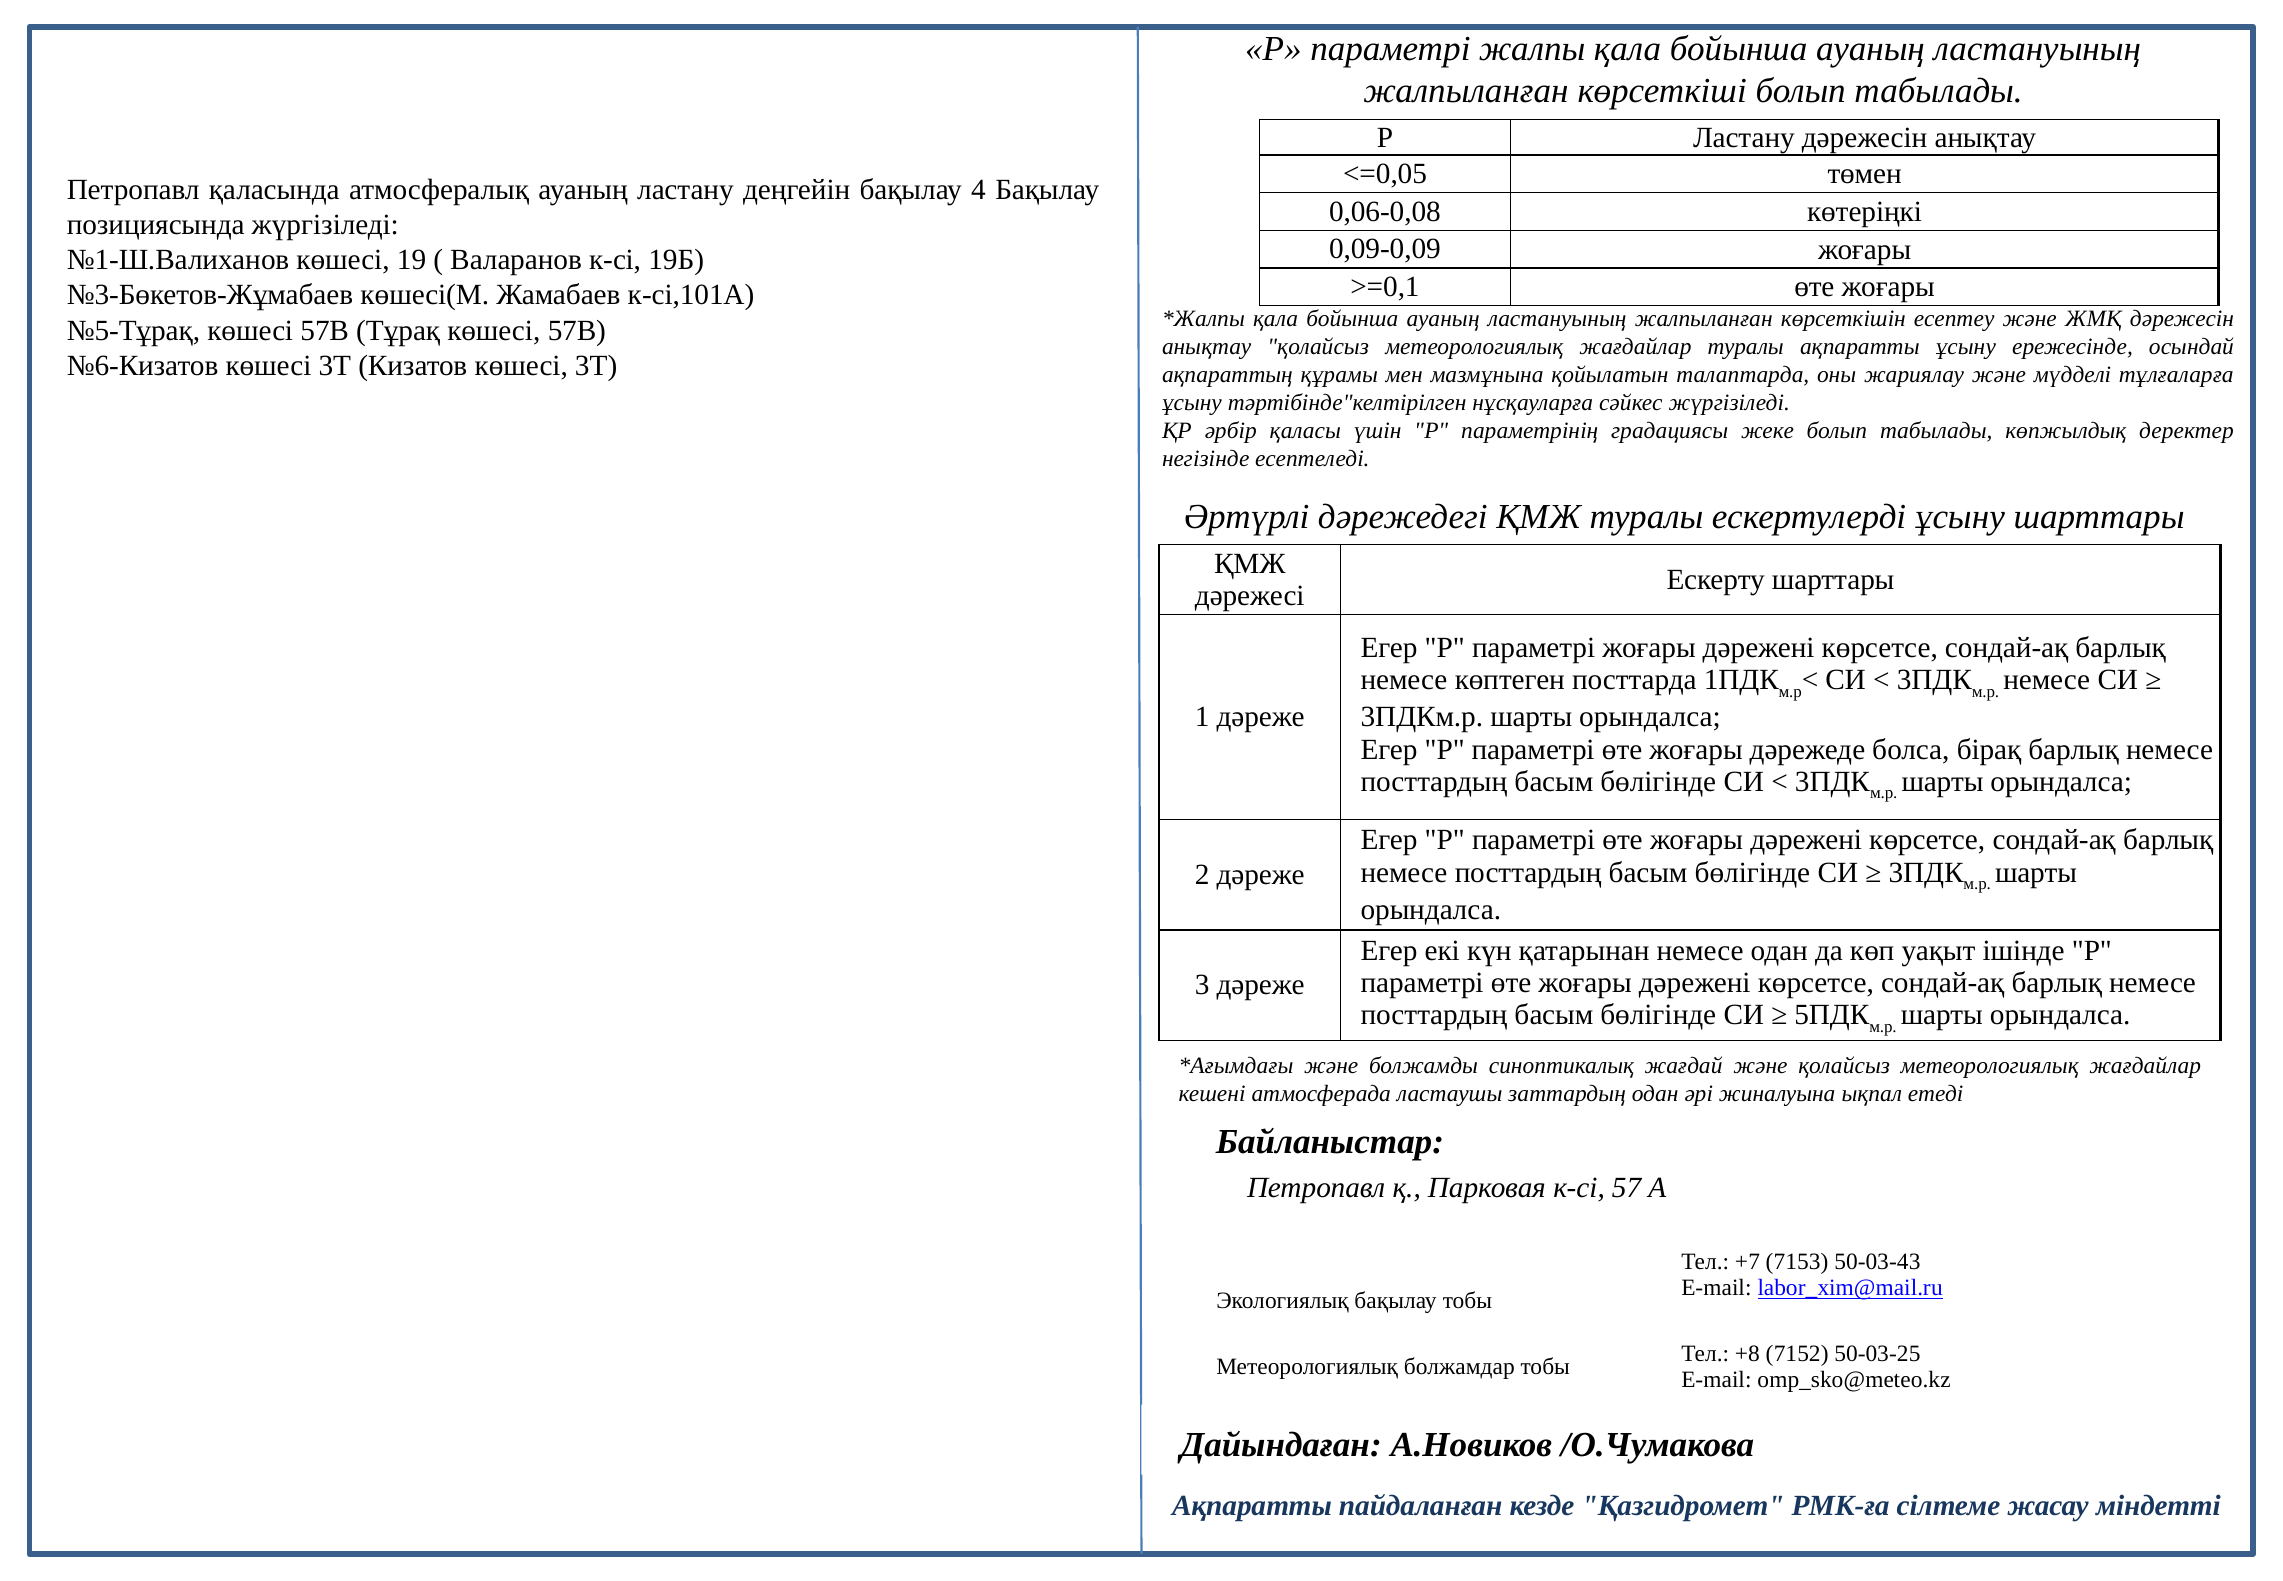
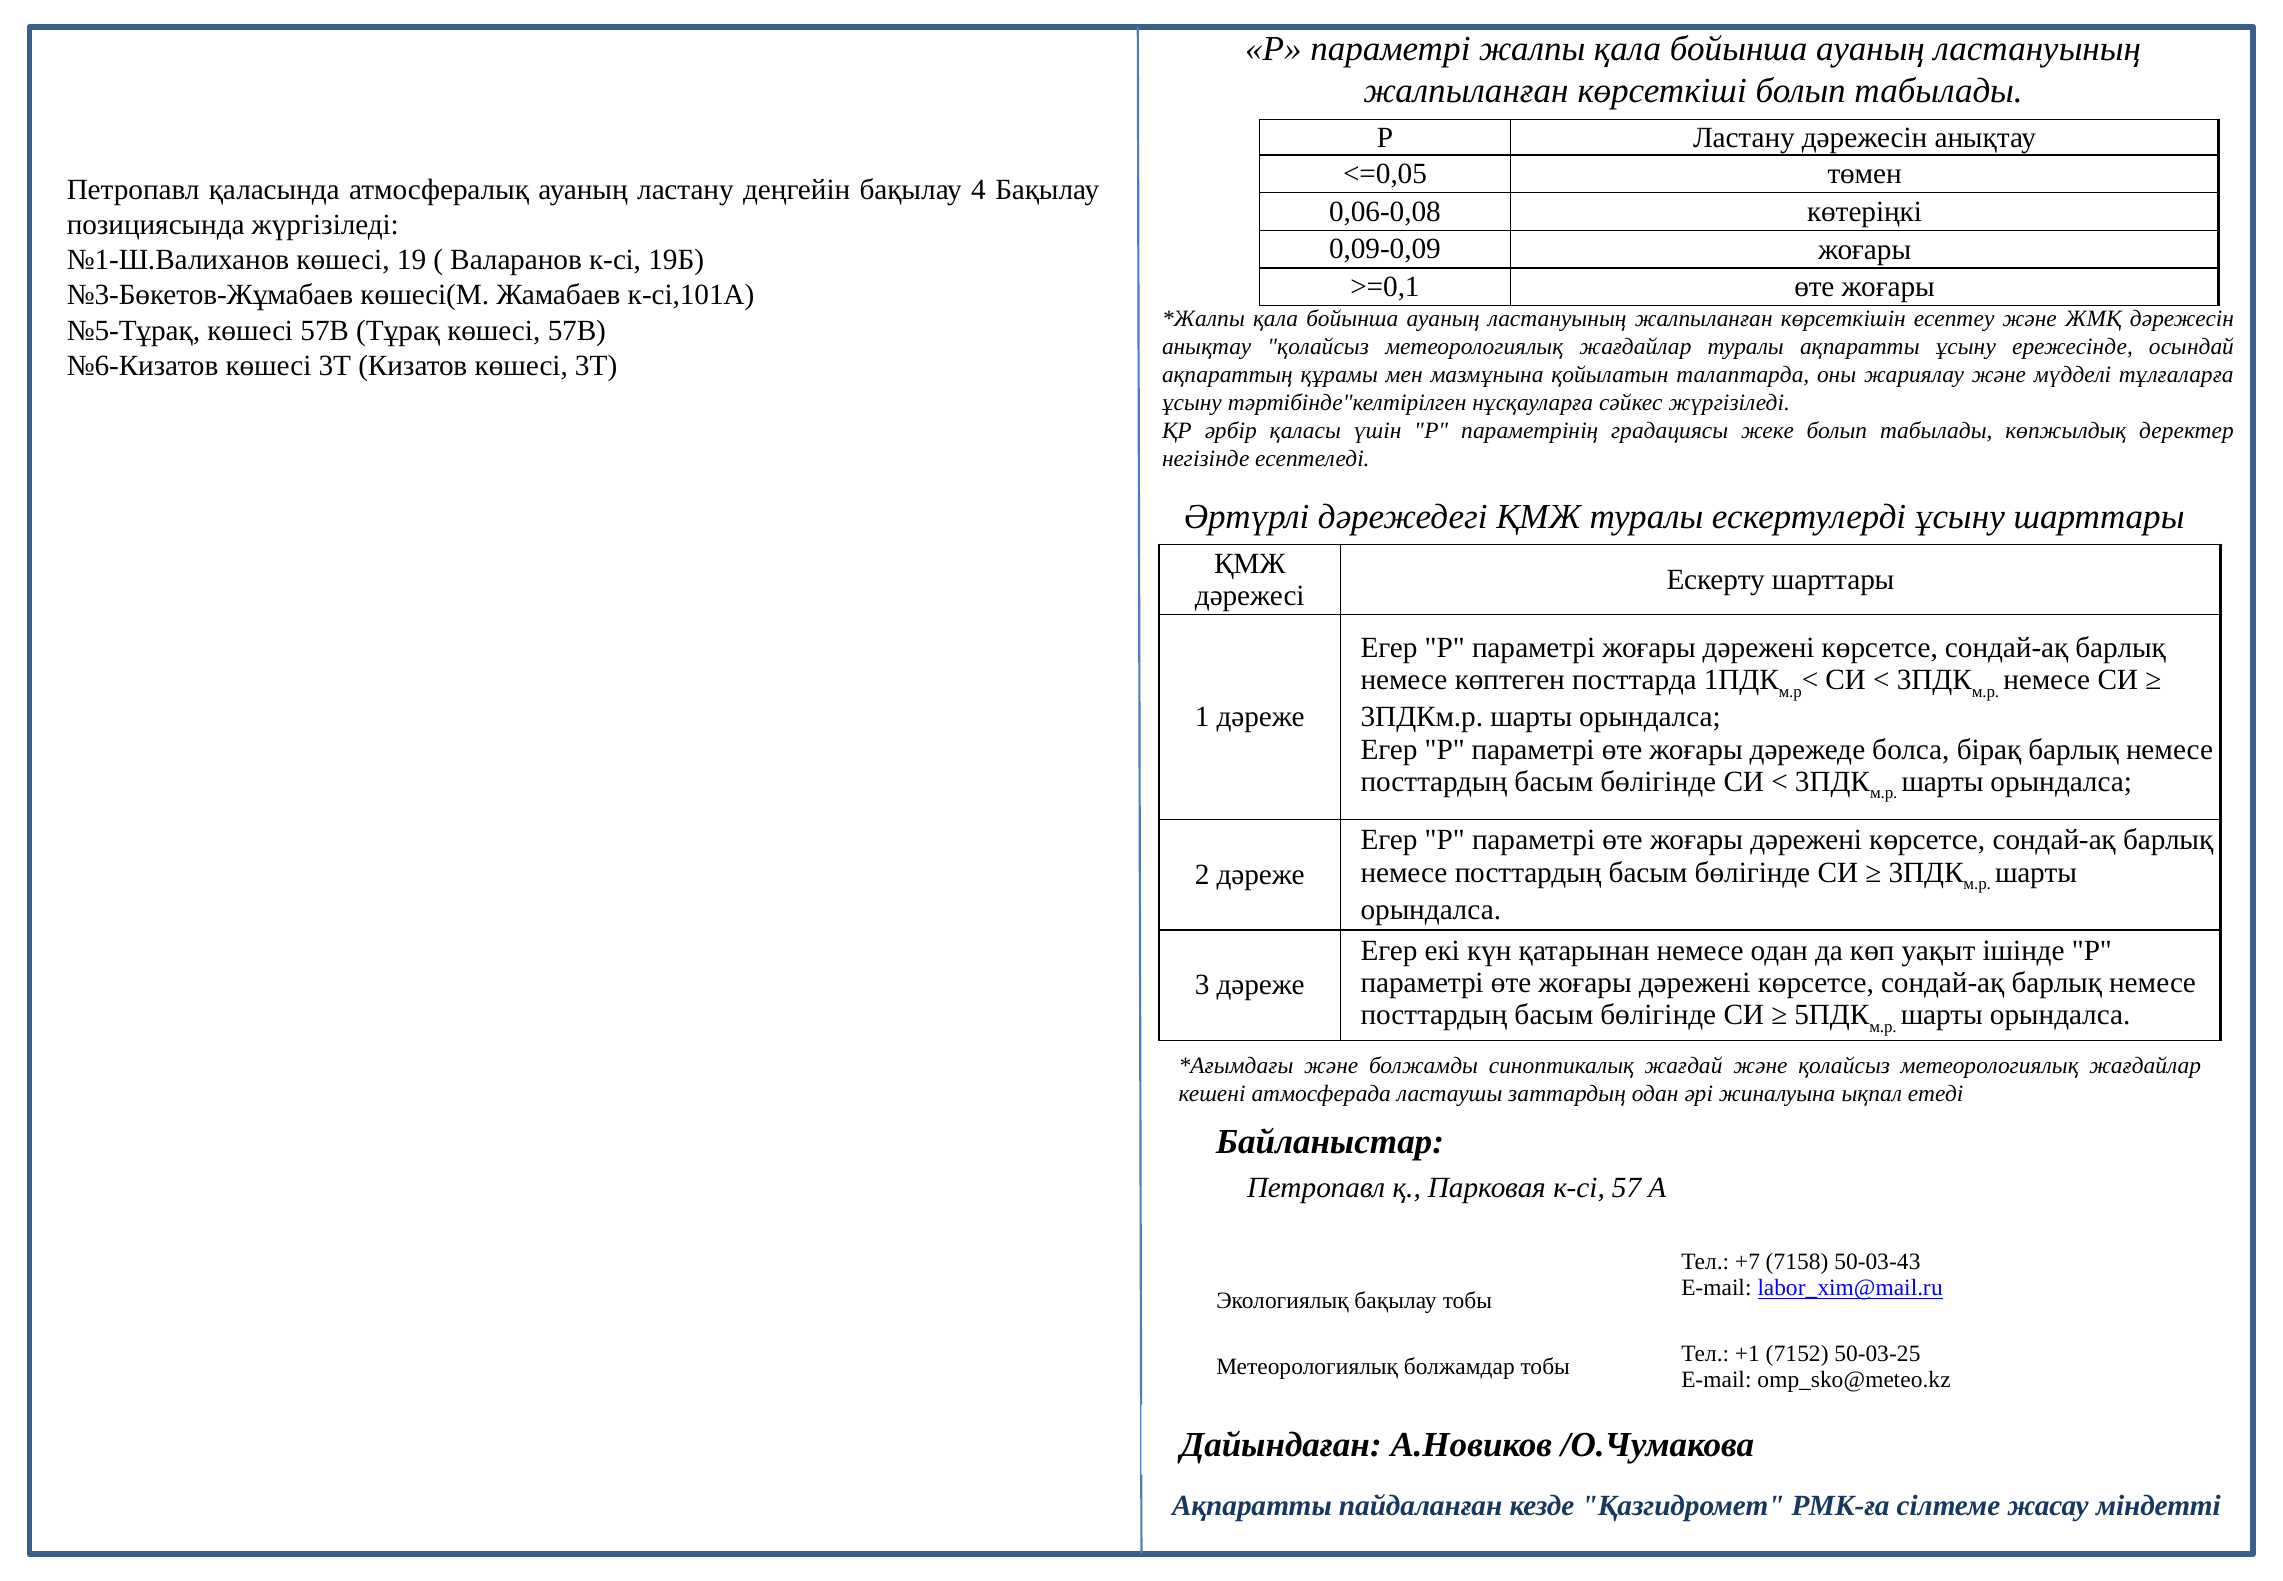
7153: 7153 -> 7158
+8: +8 -> +1
